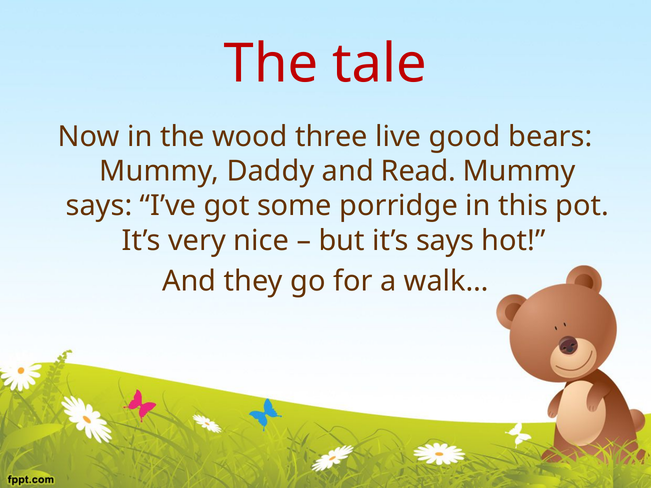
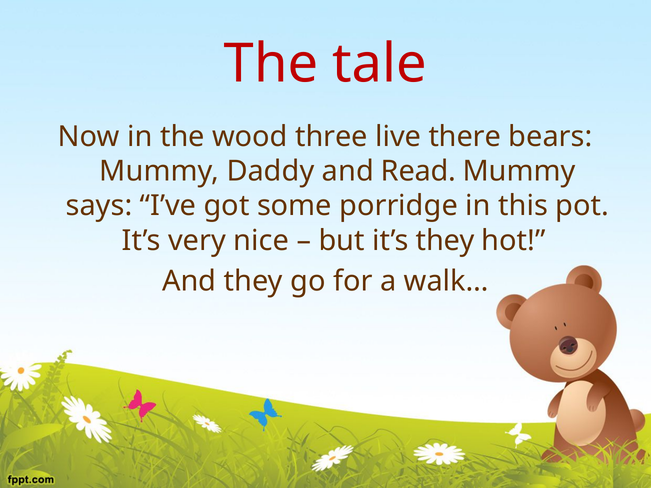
good: good -> there
it’s says: says -> they
